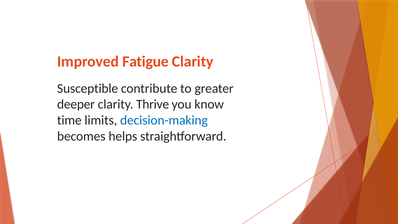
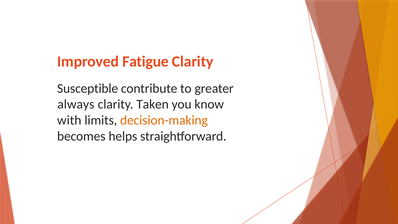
deeper: deeper -> always
Thrive: Thrive -> Taken
time: time -> with
decision-making colour: blue -> orange
